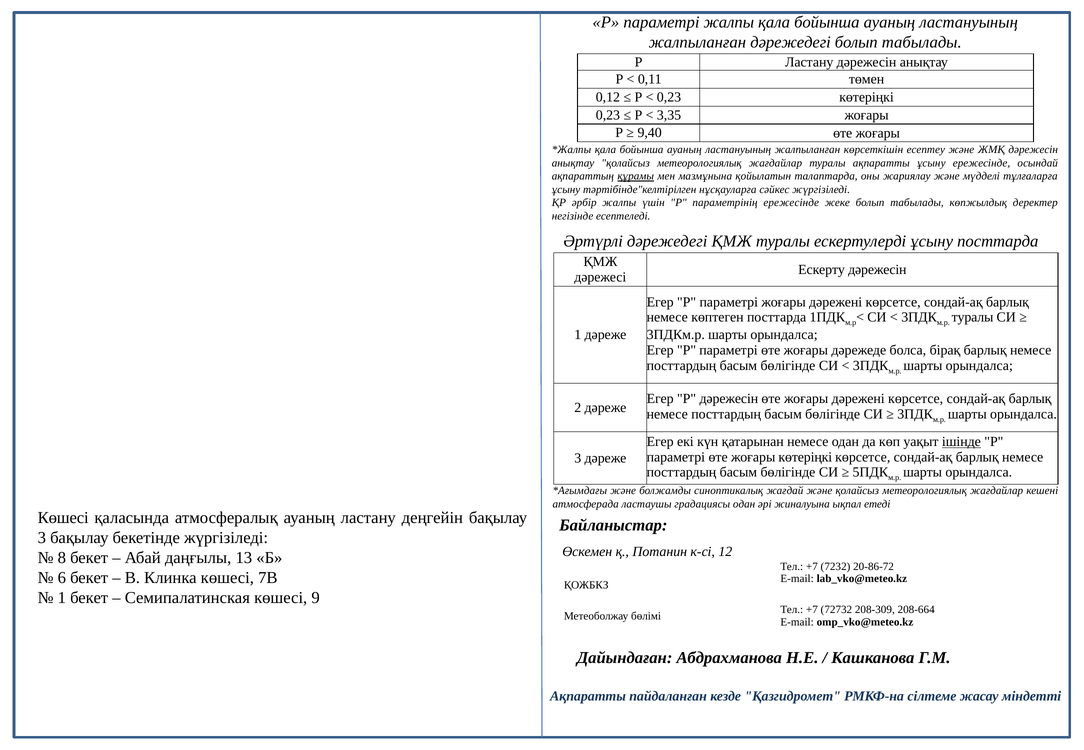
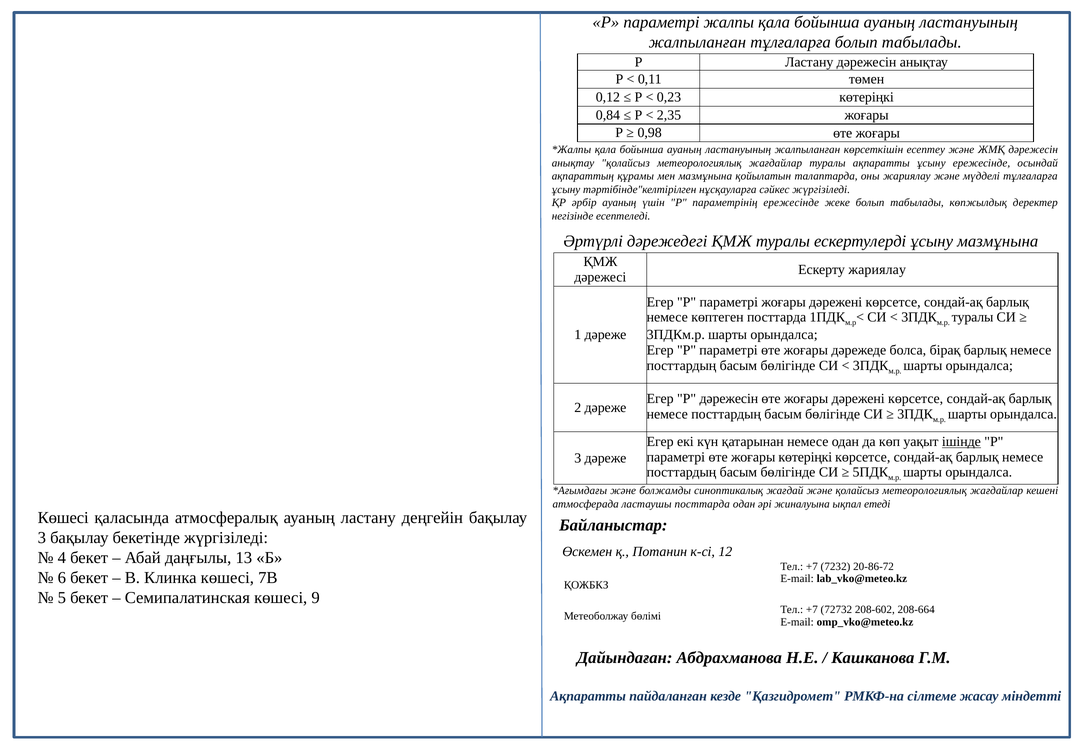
жалпыланған дәрежедегі: дәрежедегі -> тұлғаларға
0,23 at (608, 115): 0,23 -> 0,84
3,35: 3,35 -> 2,35
9,40: 9,40 -> 0,98
құрамы underline: present -> none
әрбір жалпы: жалпы -> ауаның
ұсыну посттарда: посттарда -> мазмұнына
Ескерту дәрежесін: дәрежесін -> жариялау
ластаушы градациясы: градациясы -> посттарда
8: 8 -> 4
1 at (62, 598): 1 -> 5
208-309: 208-309 -> 208-602
